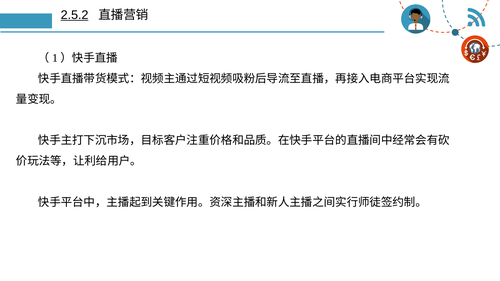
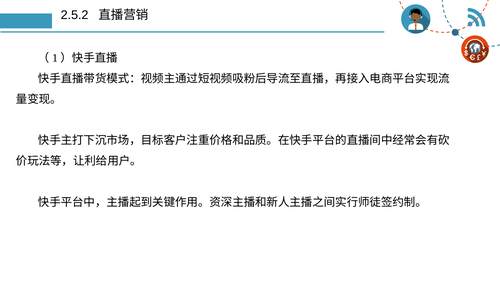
2.5.2 underline: present -> none
